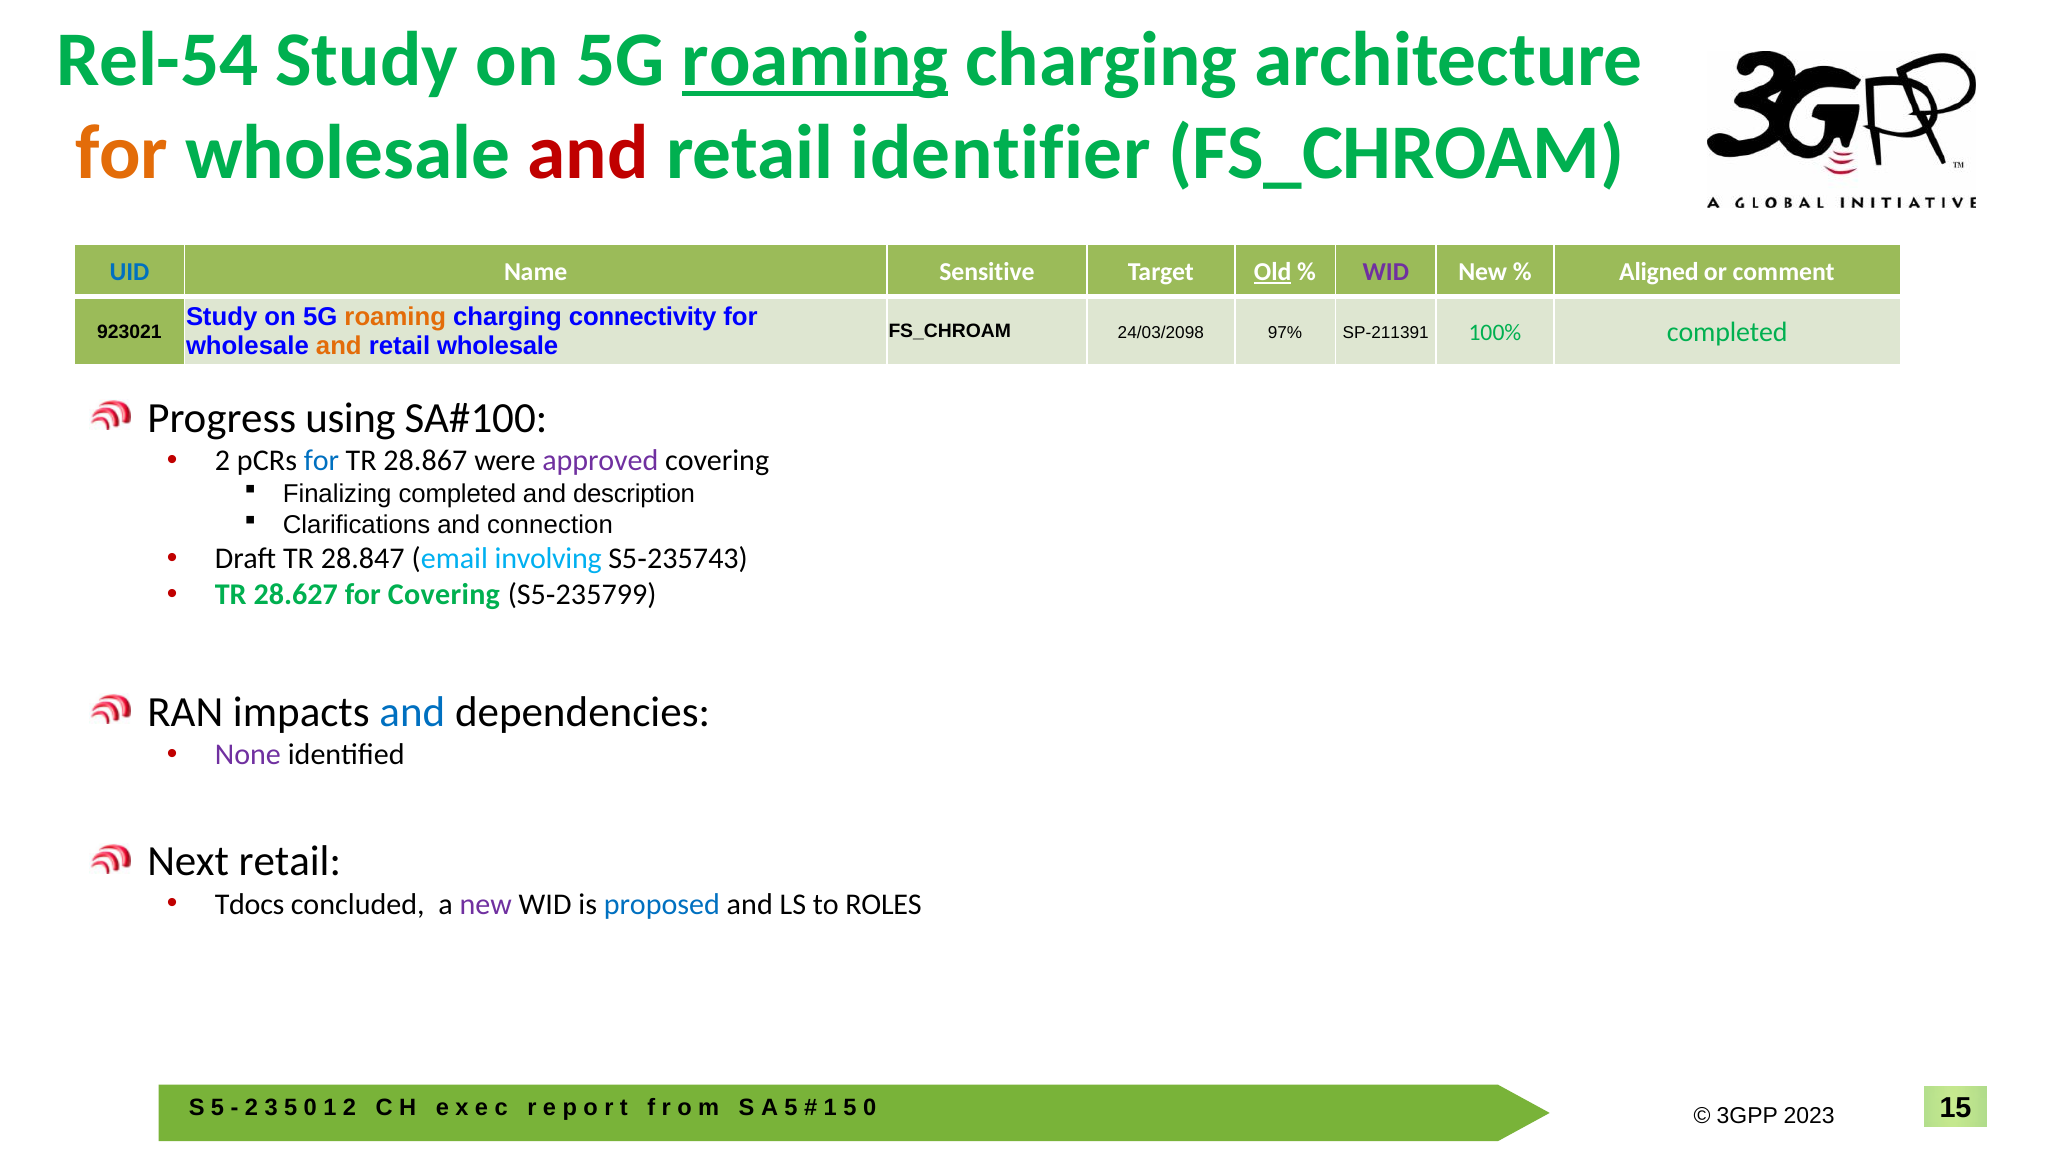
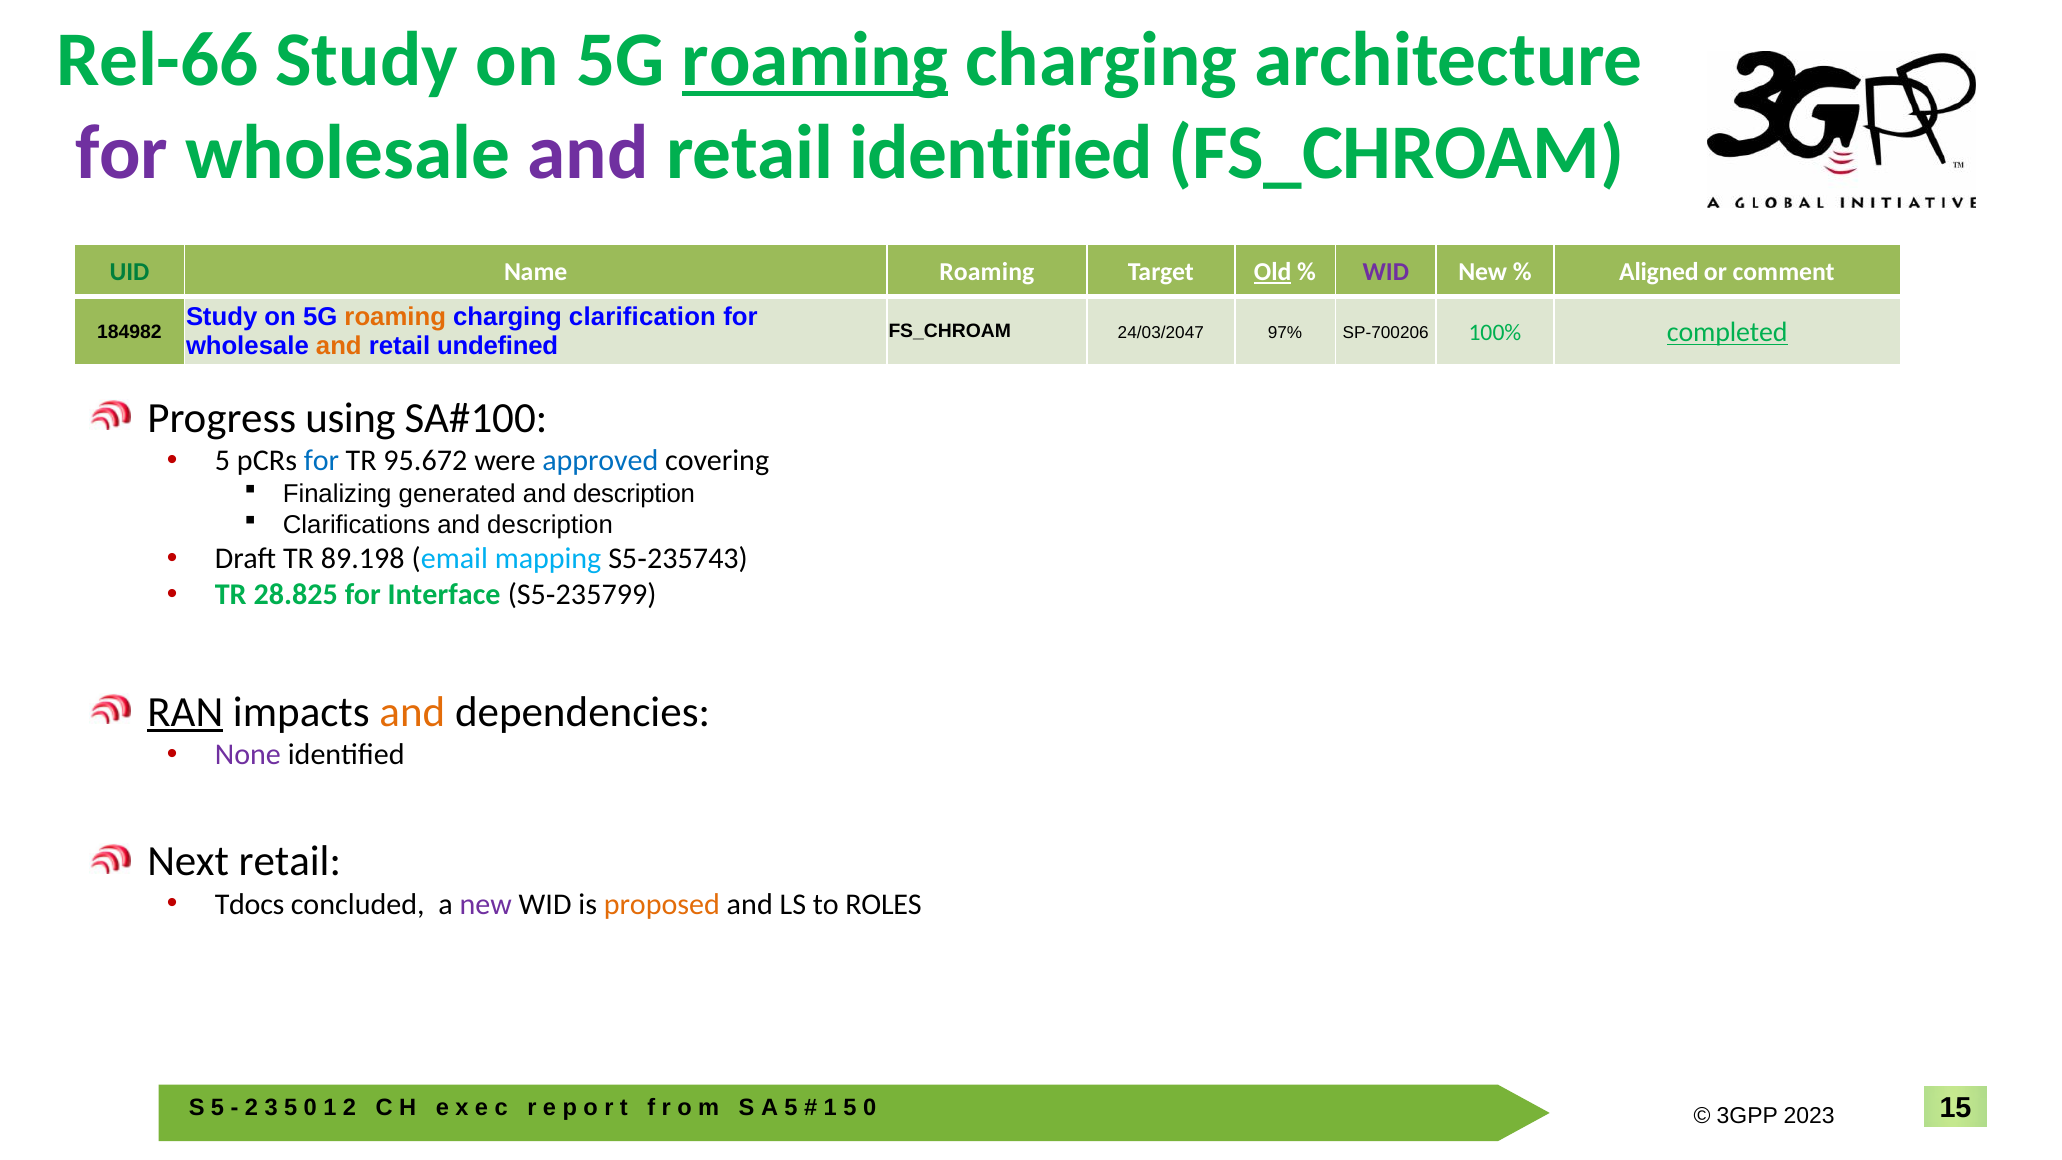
Rel-54: Rel-54 -> Rel-66
for at (122, 153) colour: orange -> purple
and at (588, 153) colour: red -> purple
retail identifier: identifier -> identified
UID colour: blue -> green
Name Sensitive: Sensitive -> Roaming
connectivity: connectivity -> clarification
24/03/2098: 24/03/2098 -> 24/03/2047
SP-211391: SP-211391 -> SP-700206
completed at (1727, 332) underline: none -> present
923021: 923021 -> 184982
retail wholesale: wholesale -> undefined
2 at (223, 461): 2 -> 5
28.867: 28.867 -> 95.672
approved colour: purple -> blue
Finalizing completed: completed -> generated
Clarifications and connection: connection -> description
28.847: 28.847 -> 89.198
involving: involving -> mapping
28.627: 28.627 -> 28.825
for Covering: Covering -> Interface
RAN underline: none -> present
and at (412, 712) colour: blue -> orange
proposed colour: blue -> orange
